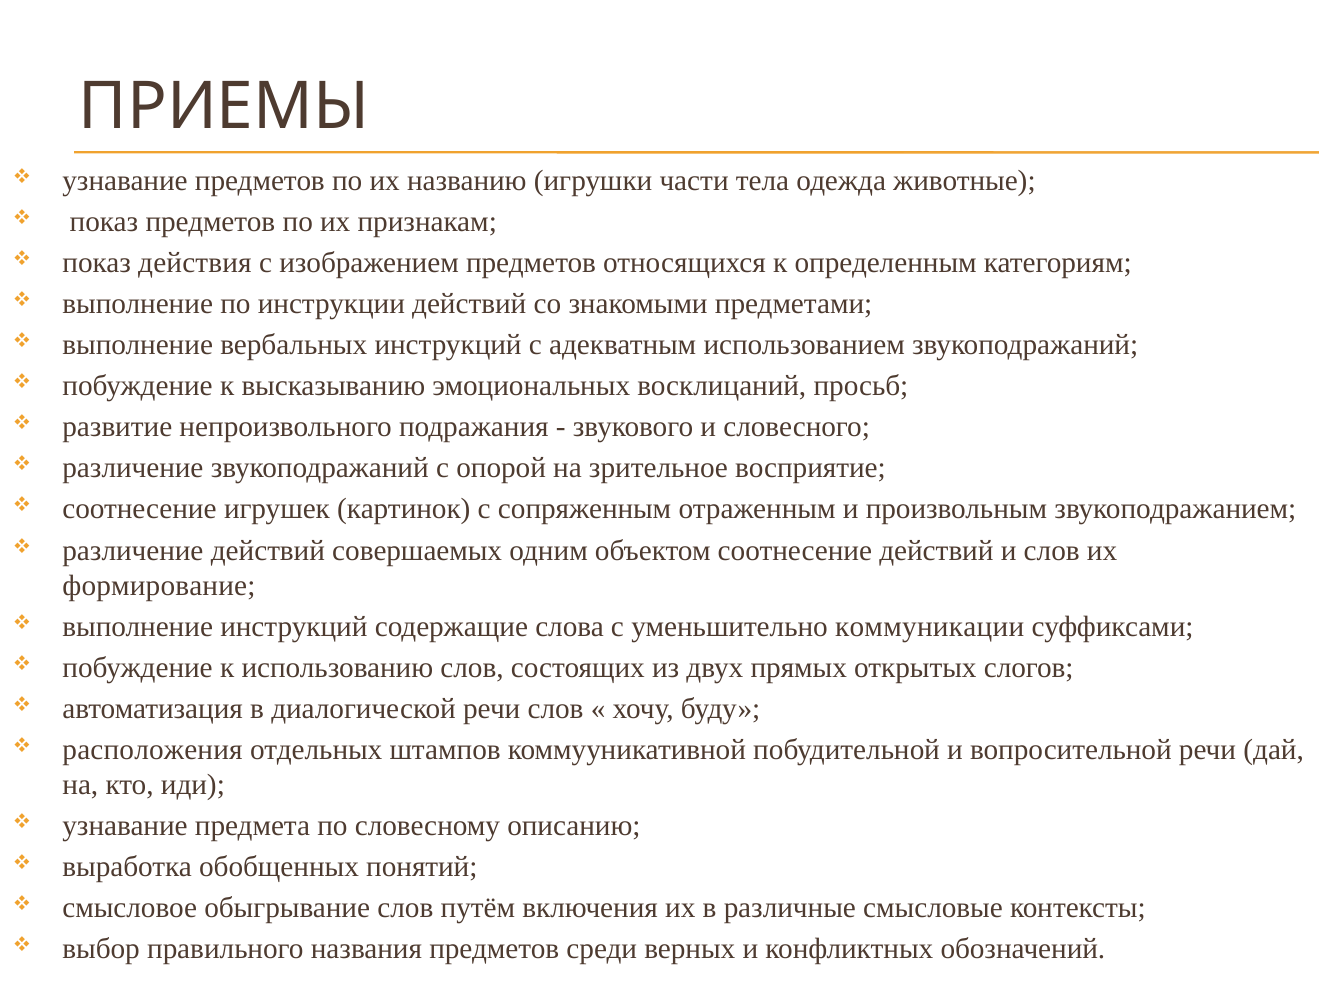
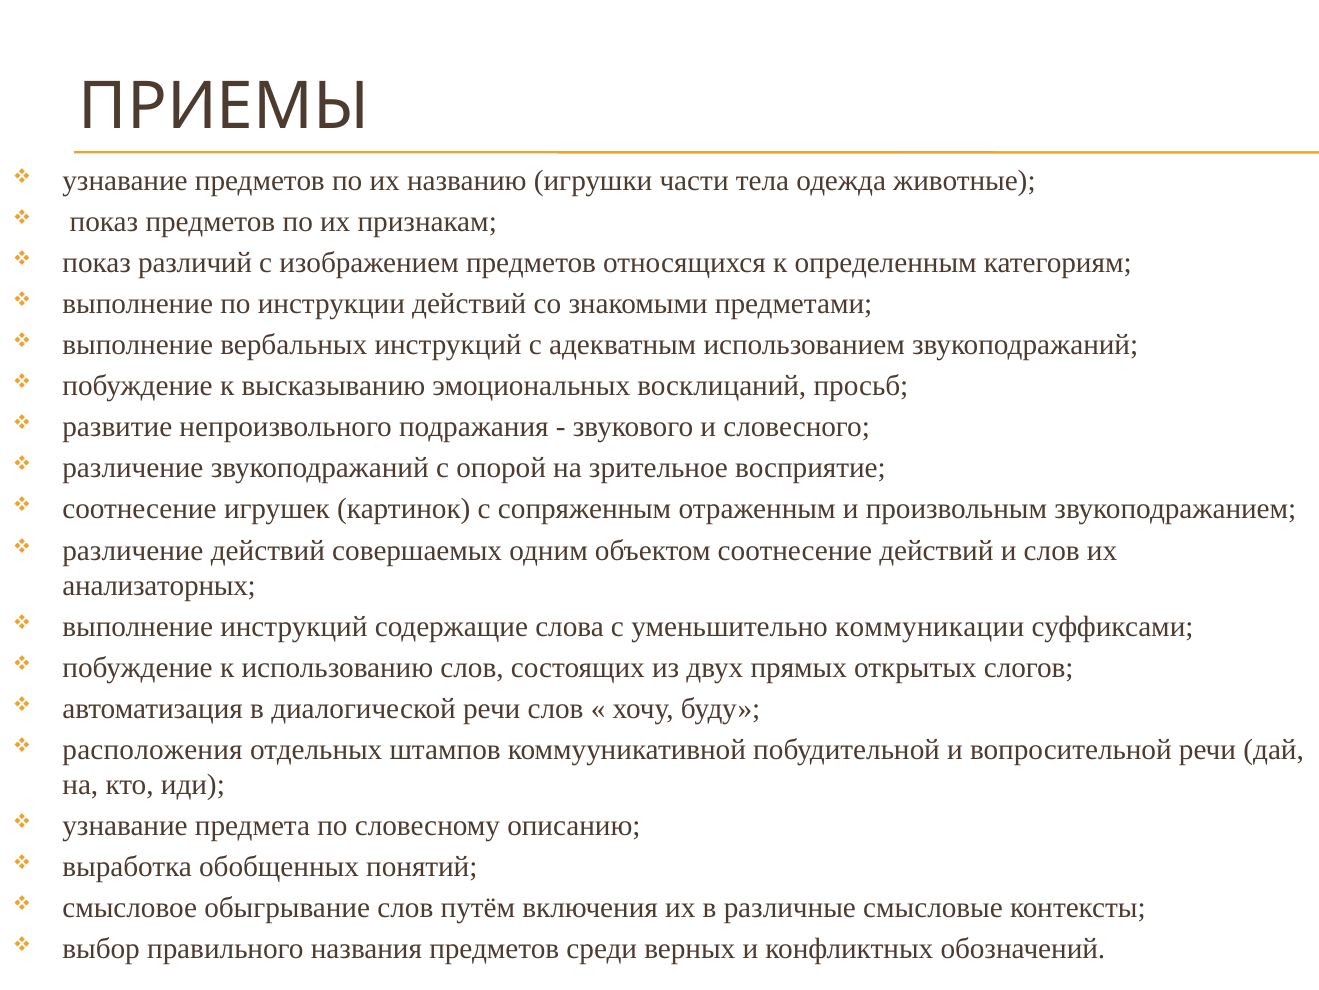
действия: действия -> различий
формирование: формирование -> анализаторных
